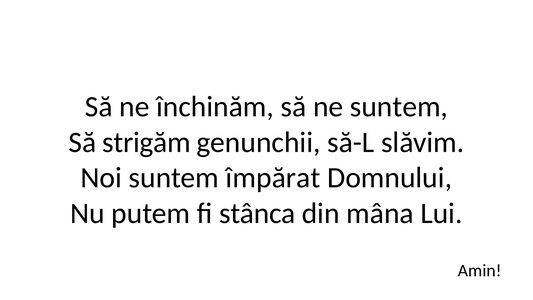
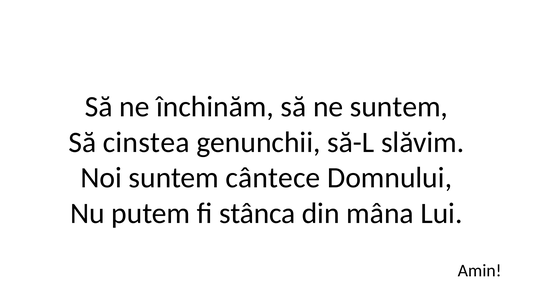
strigăm: strigăm -> cinstea
împărat: împărat -> cântece
